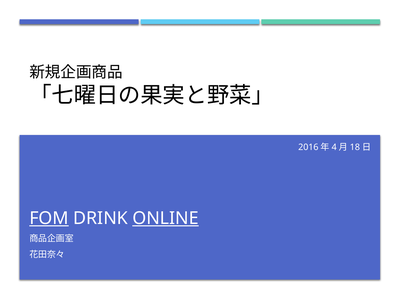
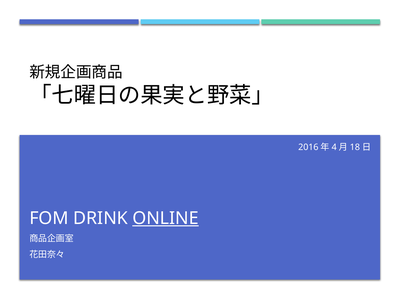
FOM underline: present -> none
